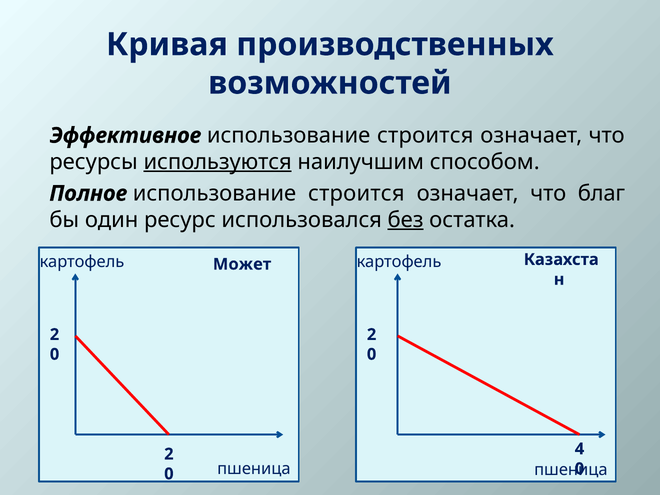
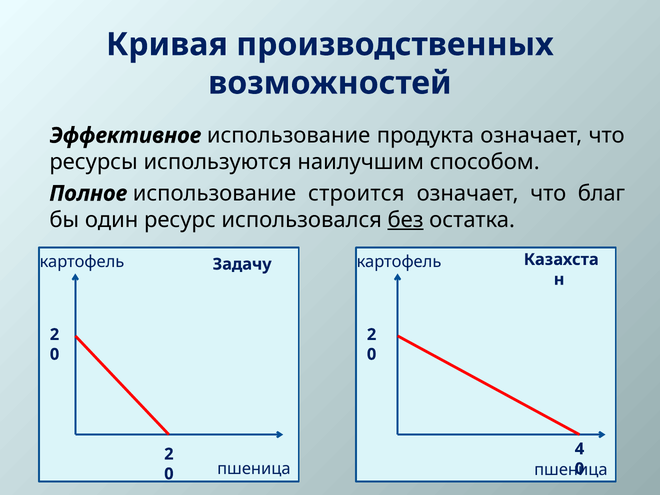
Эффективное использование строится: строится -> продукта
используются underline: present -> none
Может: Может -> Задачу
